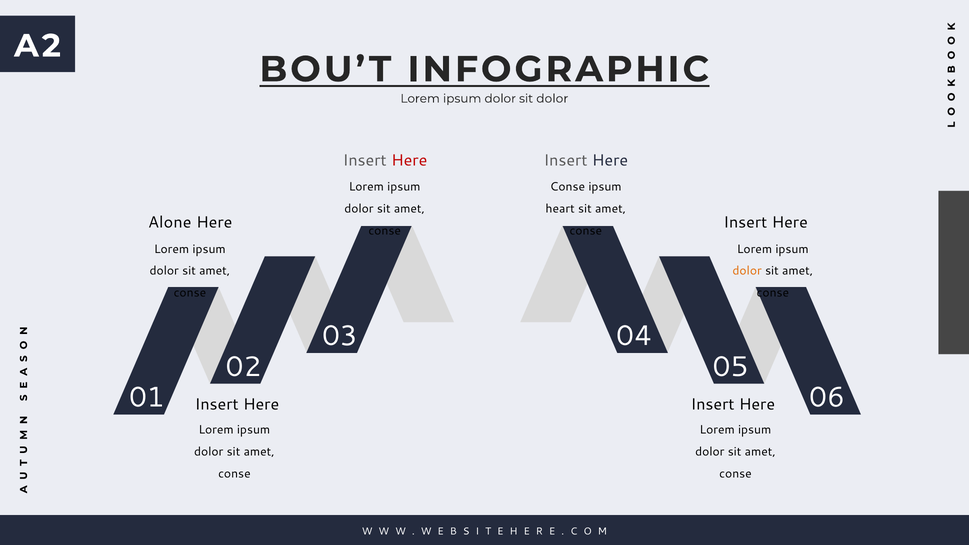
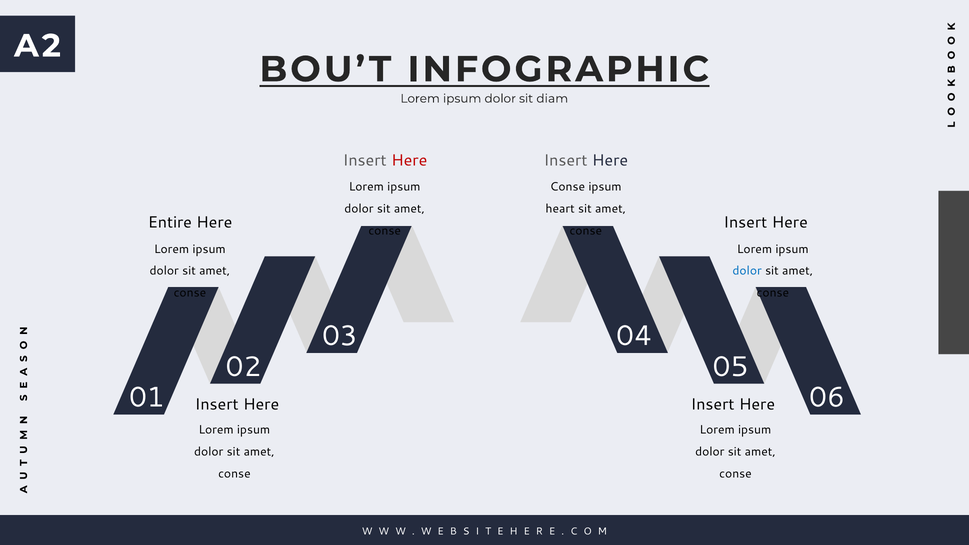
sit dolor: dolor -> diam
Alone: Alone -> Entire
dolor at (747, 271) colour: orange -> blue
